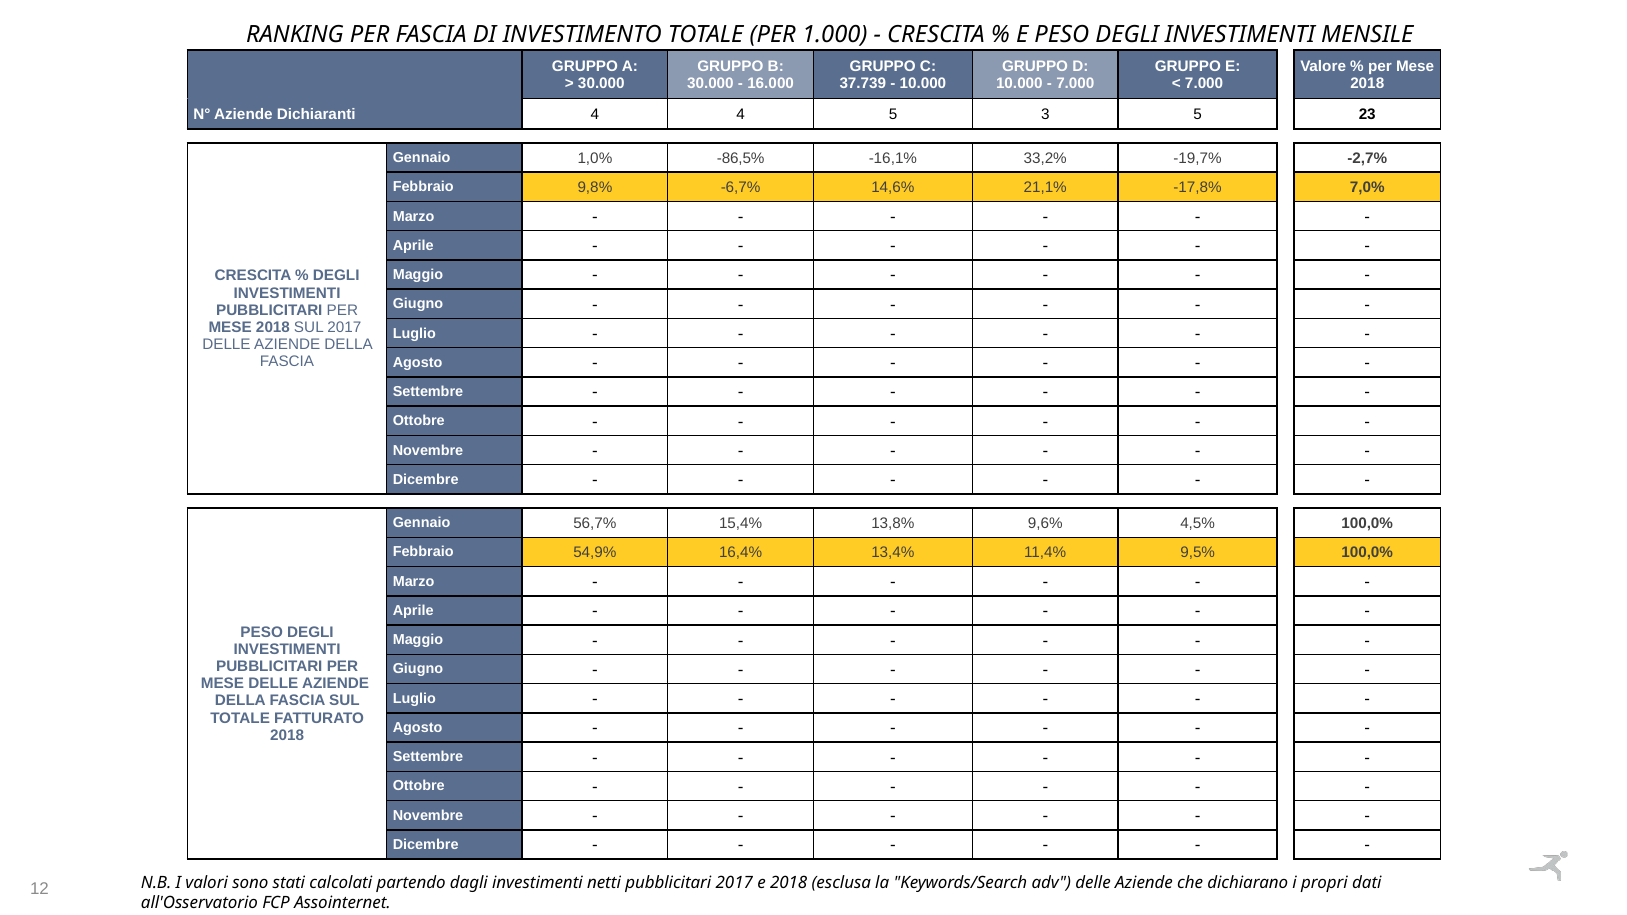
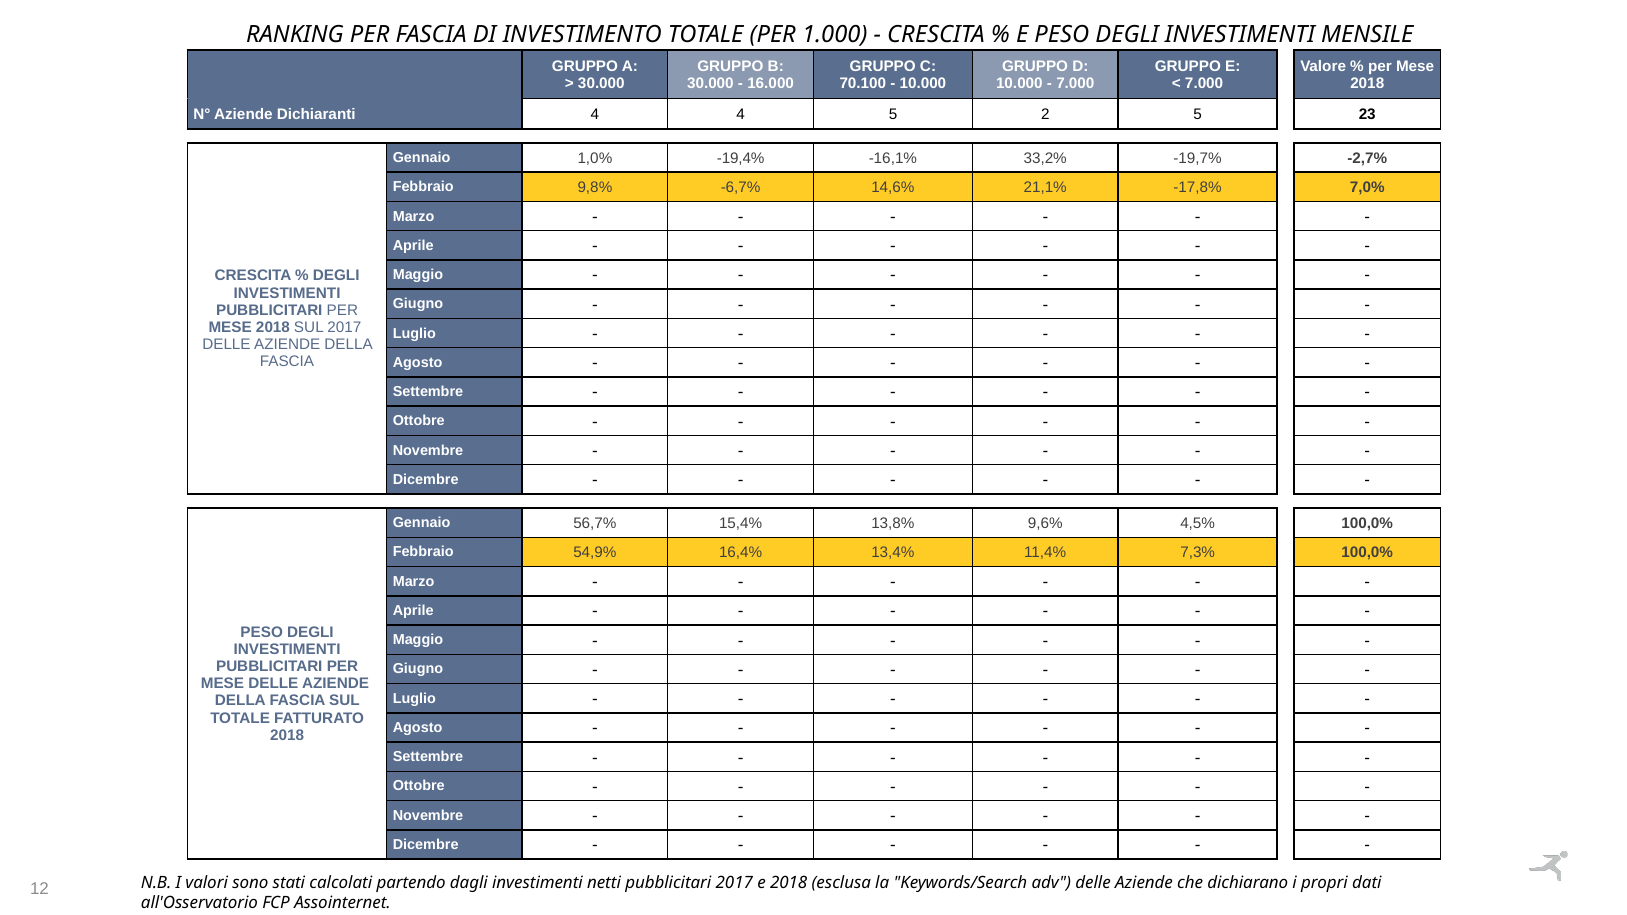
37.739: 37.739 -> 70.100
3: 3 -> 2
-86,5%: -86,5% -> -19,4%
9,5%: 9,5% -> 7,3%
